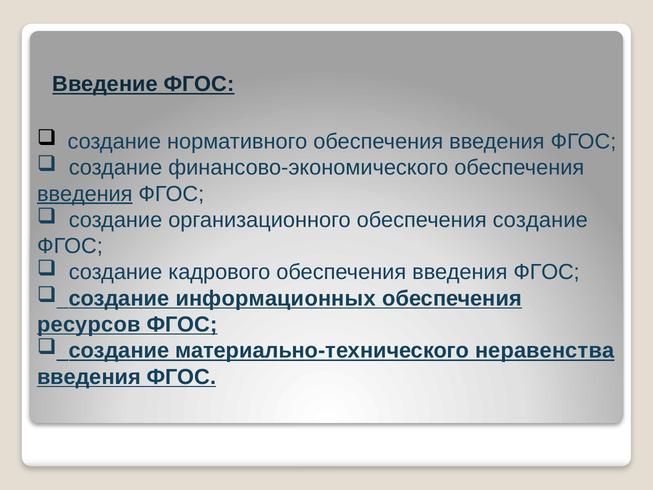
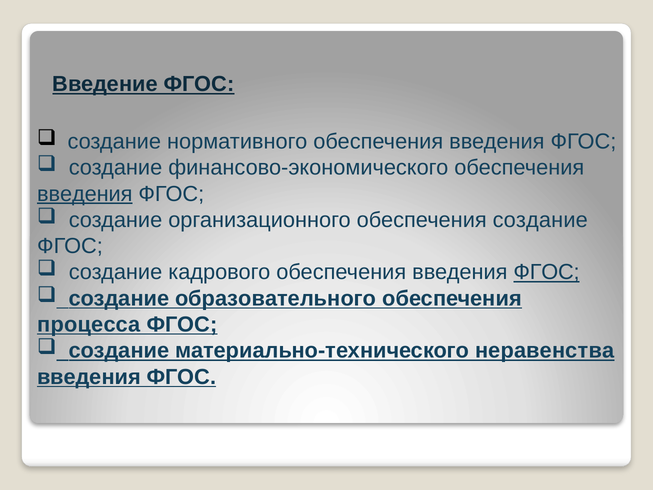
ФГОС at (547, 272) underline: none -> present
информационных: информационных -> образовательного
ресурсов: ресурсов -> процесса
